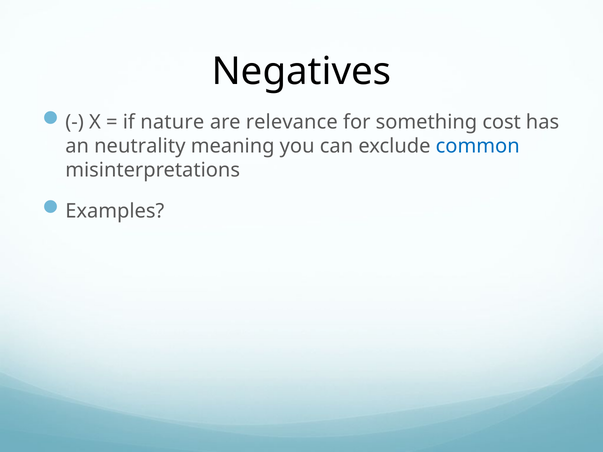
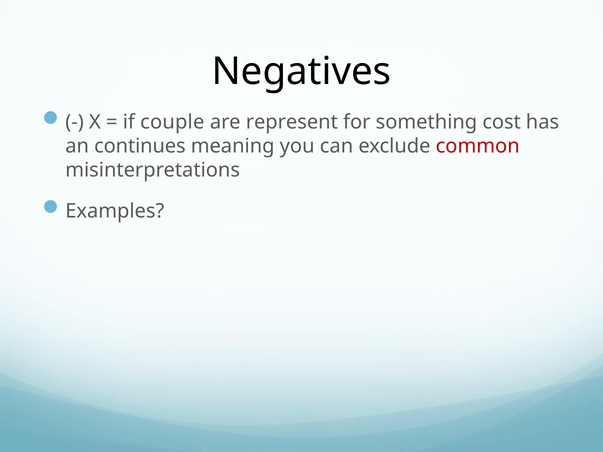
nature: nature -> couple
relevance: relevance -> represent
neutrality: neutrality -> continues
common colour: blue -> red
